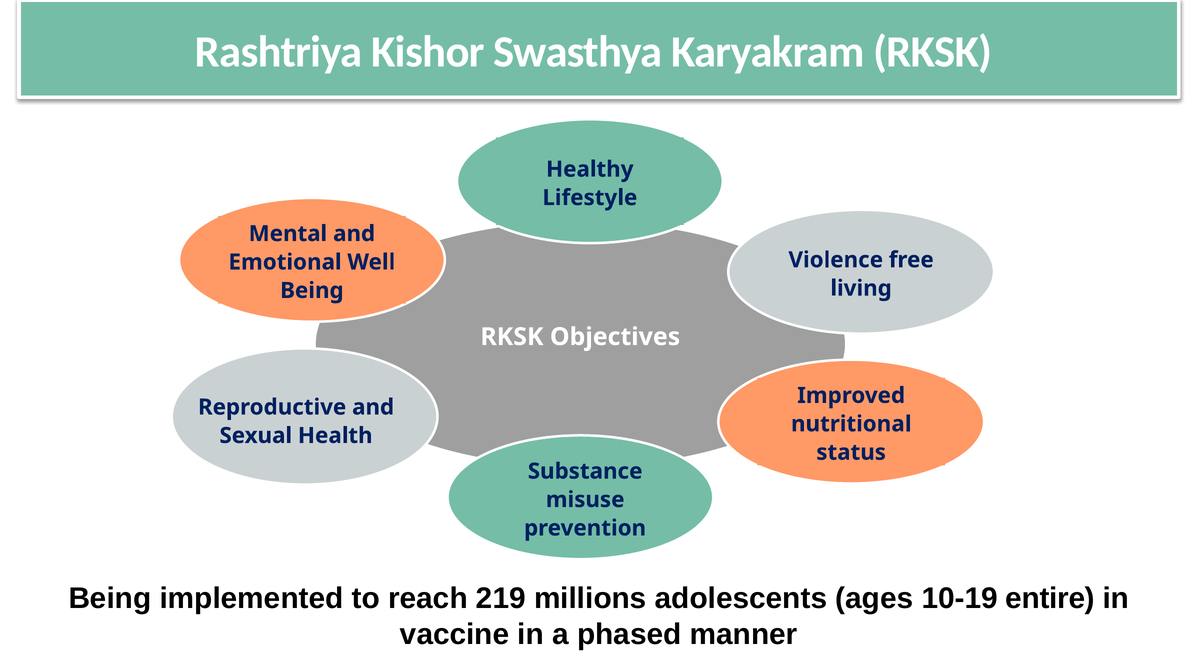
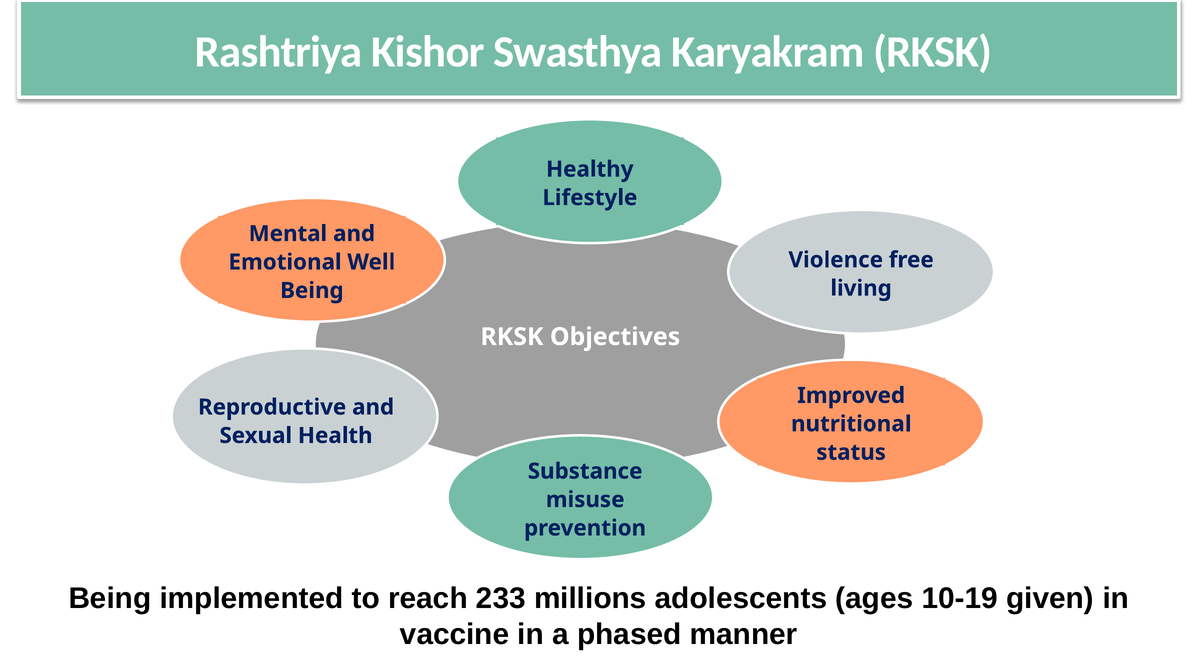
219: 219 -> 233
entire: entire -> given
